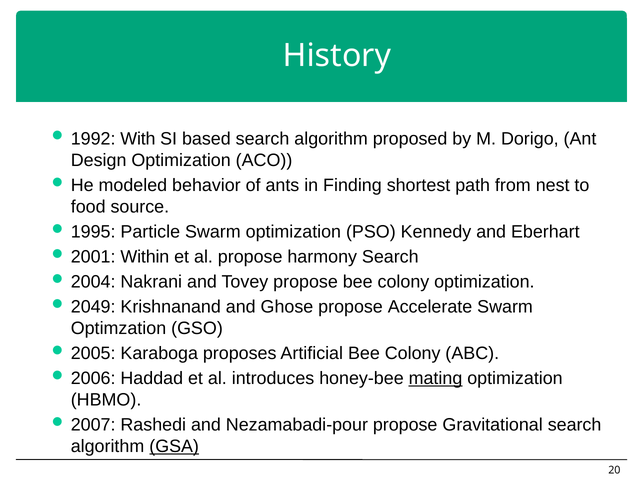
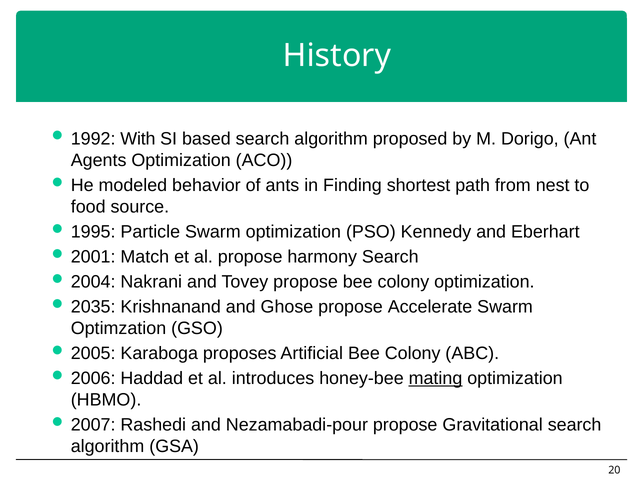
Design: Design -> Agents
Within: Within -> Match
2049: 2049 -> 2035
GSA underline: present -> none
